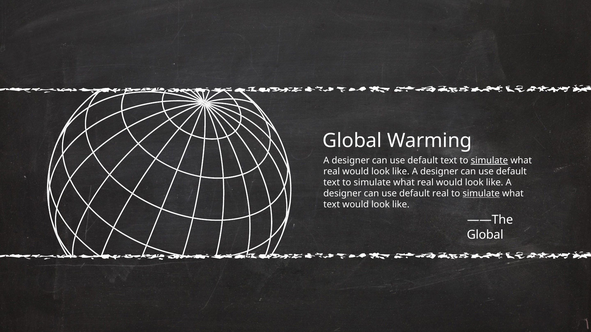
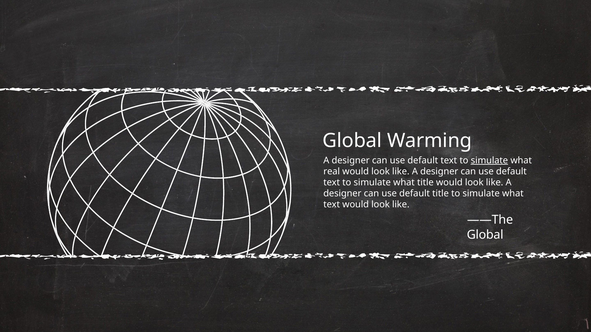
real at (425, 183): real -> title
default real: real -> title
simulate at (481, 194) underline: present -> none
